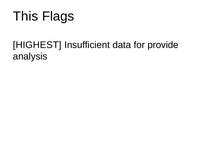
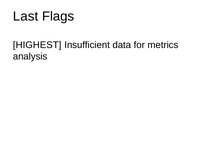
This: This -> Last
provide: provide -> metrics
